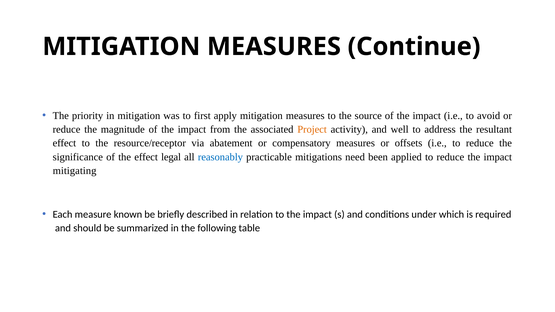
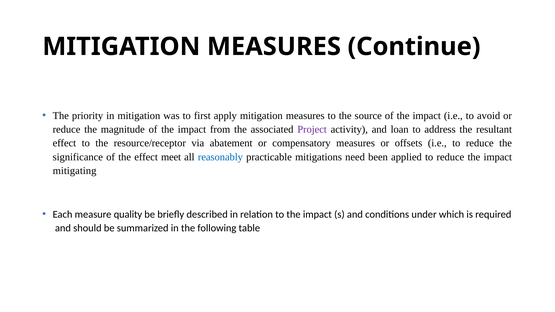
Project colour: orange -> purple
well: well -> loan
legal: legal -> meet
known: known -> quality
